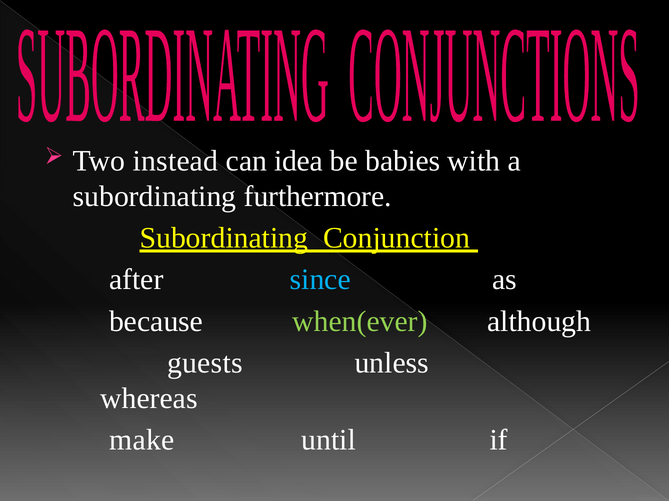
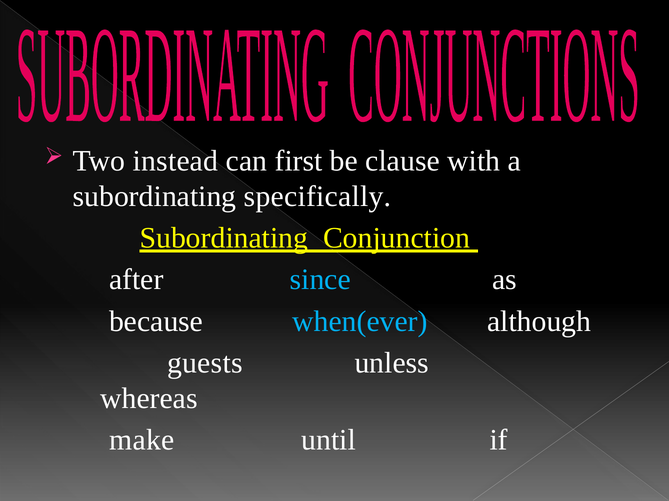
idea: idea -> first
babies: babies -> clause
furthermore: furthermore -> specifically
when(ever colour: light green -> light blue
